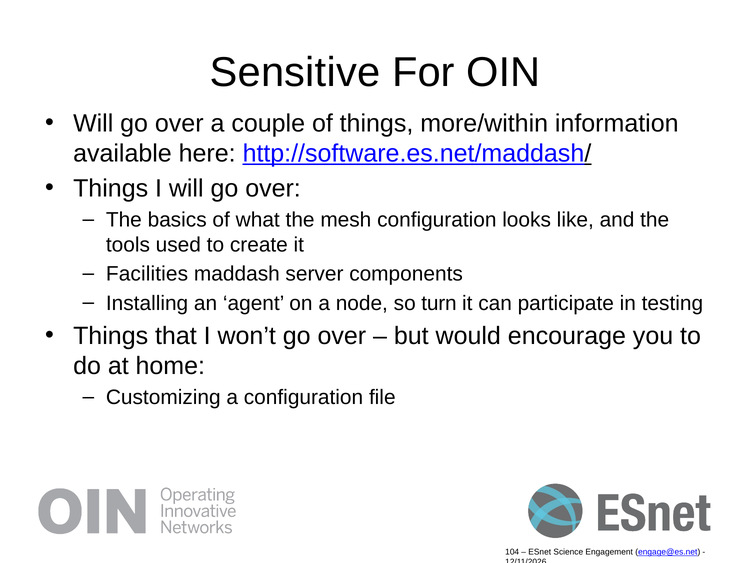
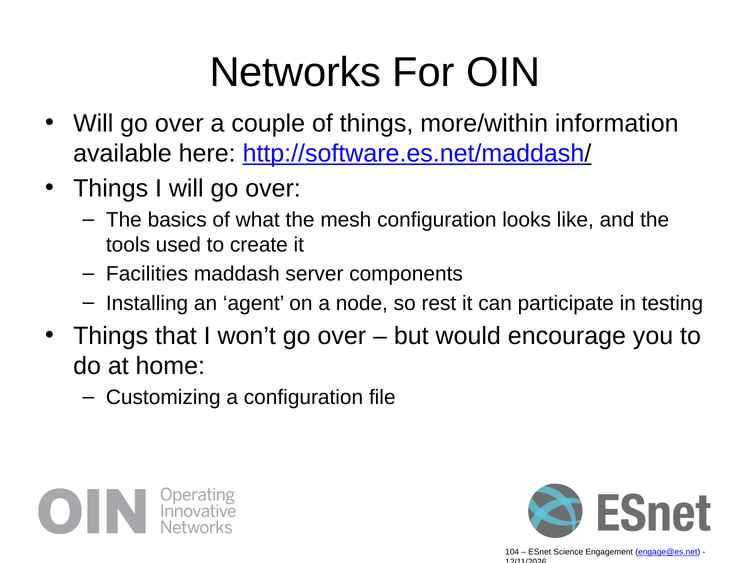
Sensitive: Sensitive -> Networks
turn: turn -> rest
